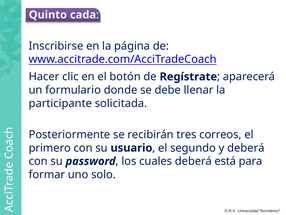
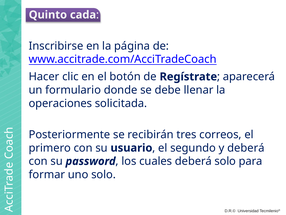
participante: participante -> operaciones
deberá está: está -> solo
